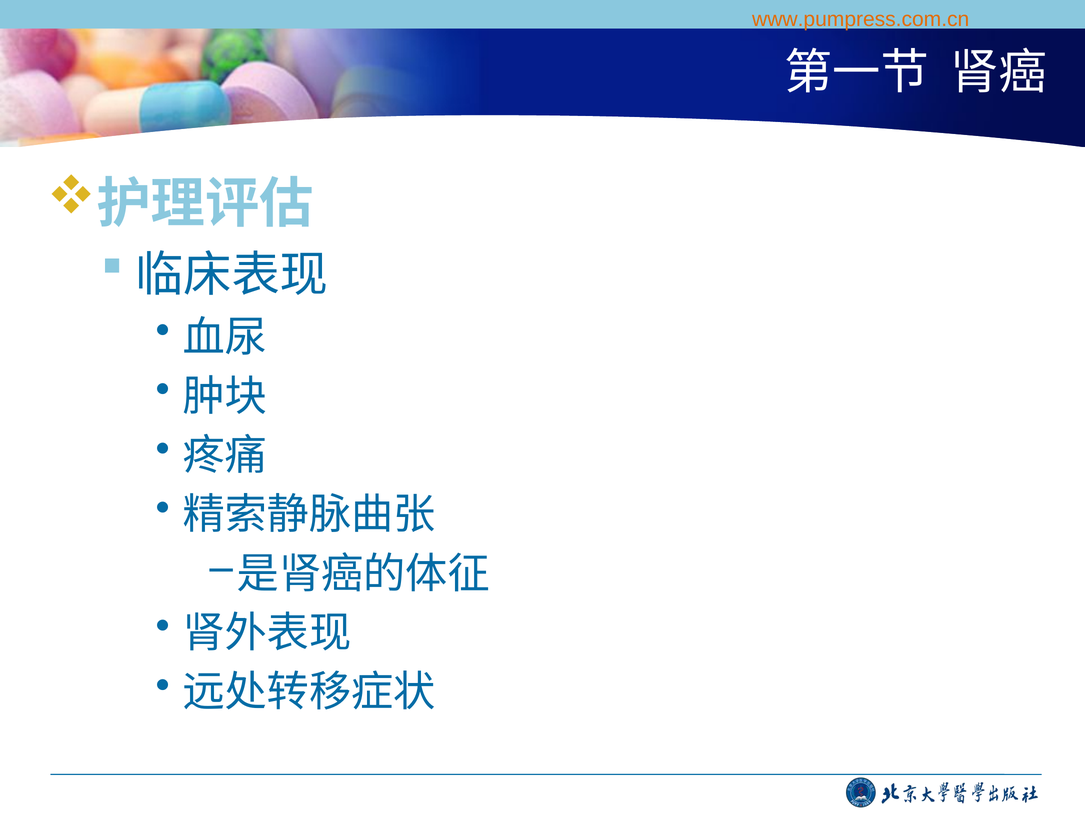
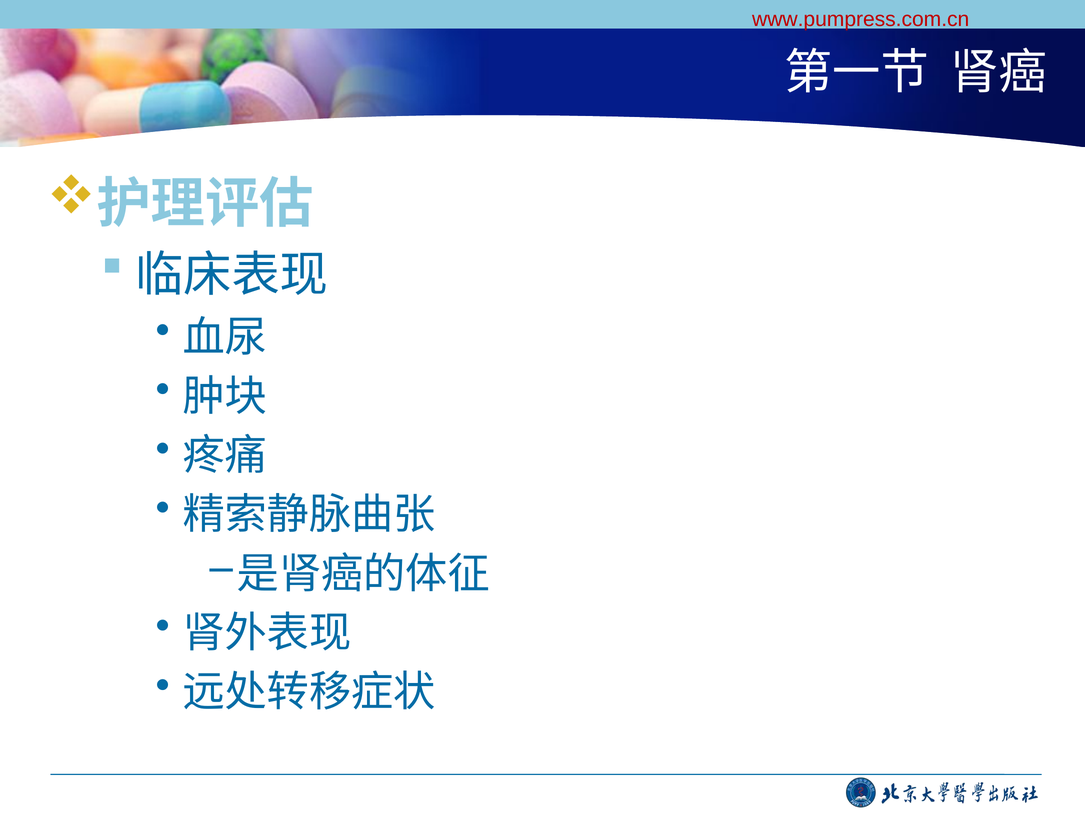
www.pumpress.com.cn colour: orange -> red
